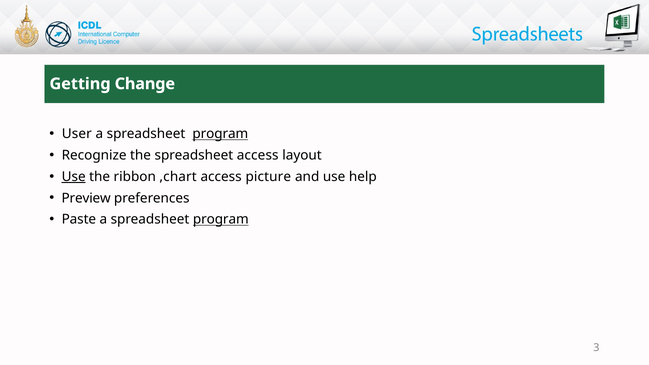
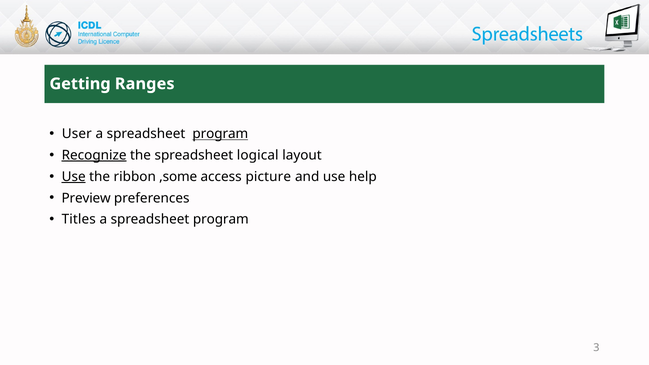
Change: Change -> Ranges
Recognize underline: none -> present
spreadsheet access: access -> logical
,chart: ,chart -> ,some
Paste: Paste -> Titles
program at (221, 219) underline: present -> none
